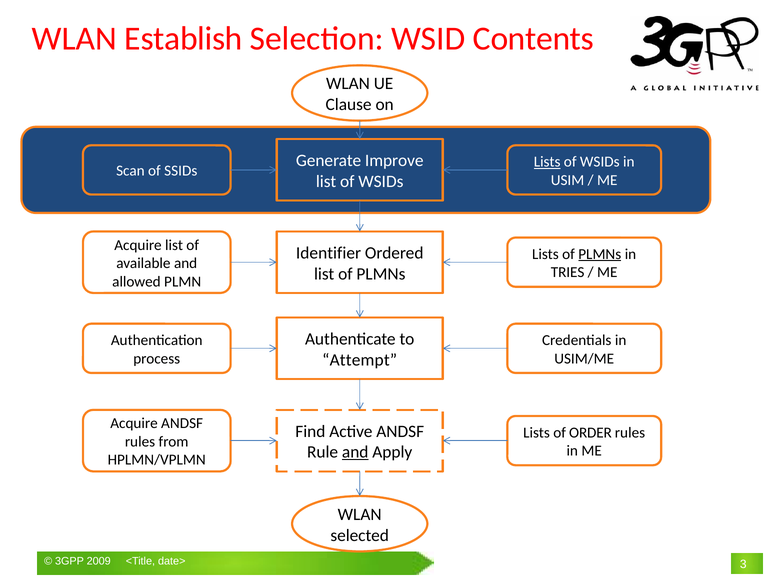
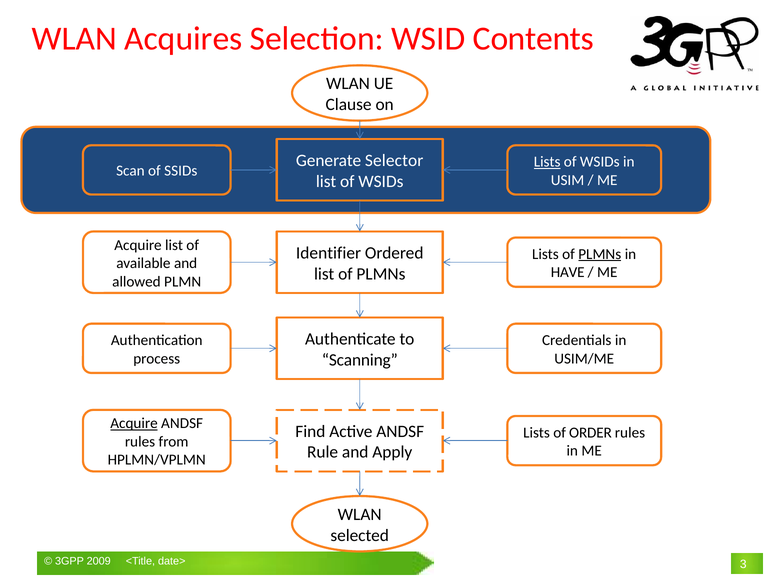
Establish: Establish -> Acquires
Improve: Improve -> Selector
TRIES: TRIES -> HAVE
Attempt: Attempt -> Scanning
Acquire at (134, 423) underline: none -> present
and at (355, 452) underline: present -> none
